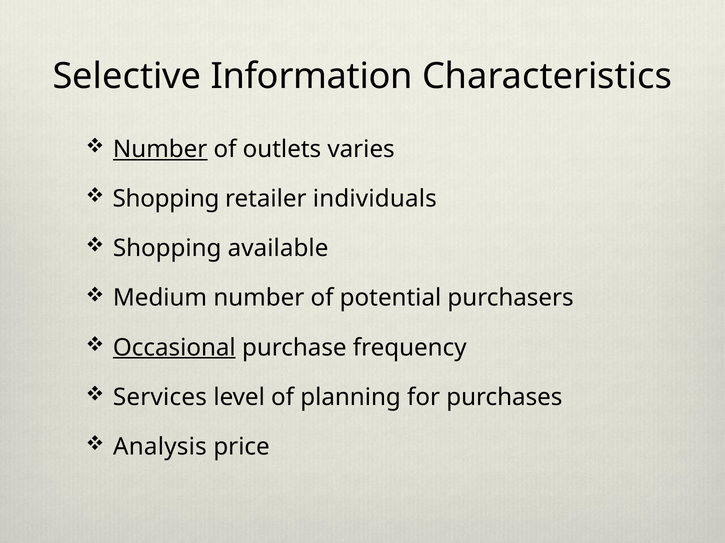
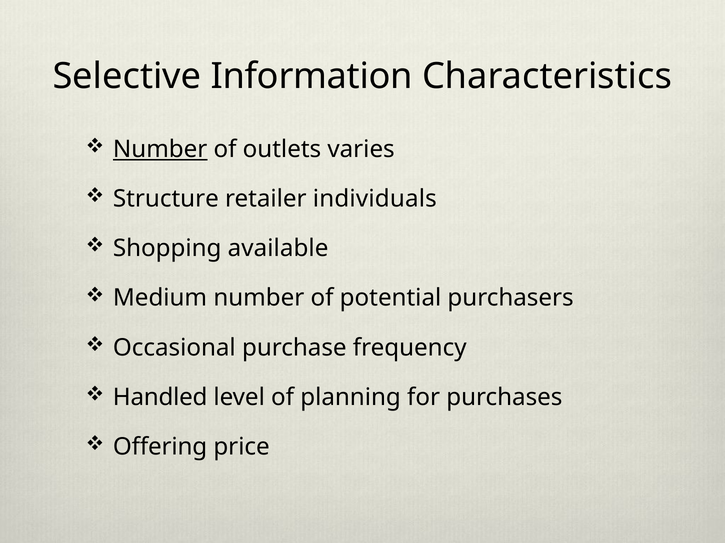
Shopping at (166, 199): Shopping -> Structure
Occasional underline: present -> none
Services: Services -> Handled
Analysis: Analysis -> Offering
